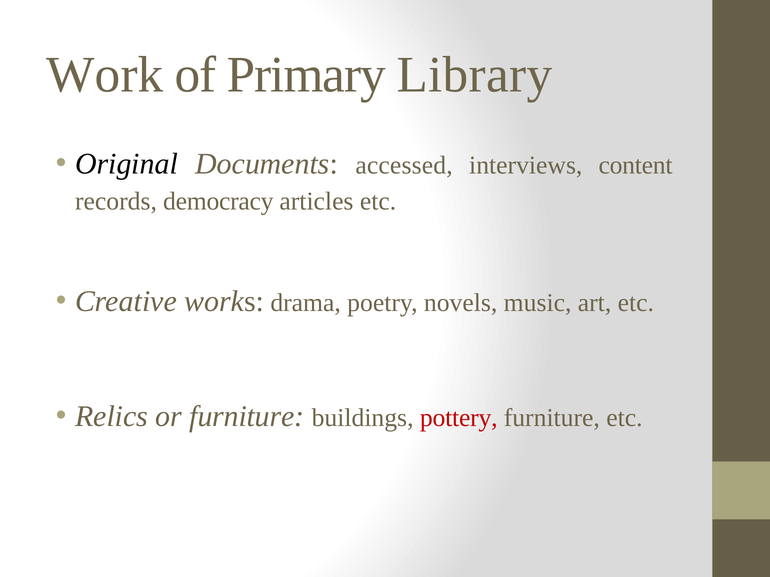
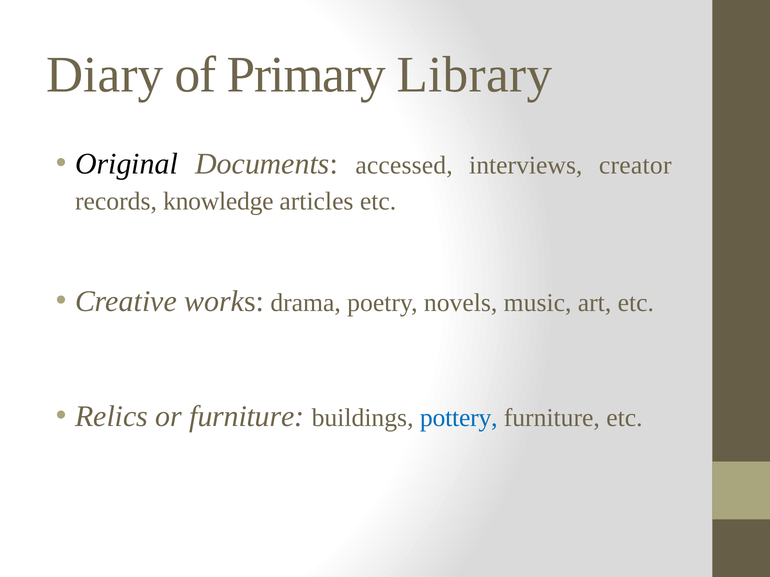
Work: Work -> Diary
content: content -> creator
democracy: democracy -> knowledge
pottery colour: red -> blue
